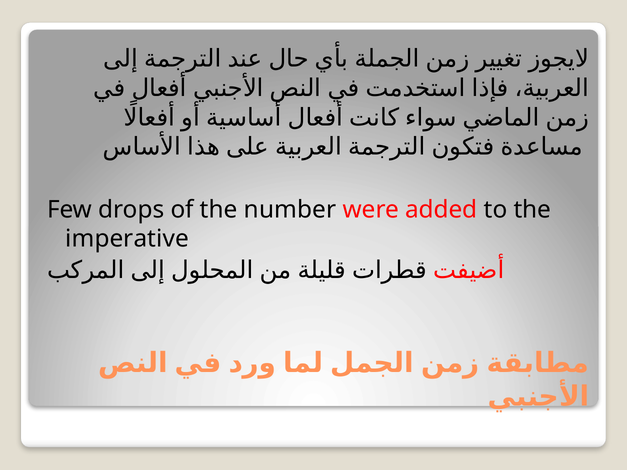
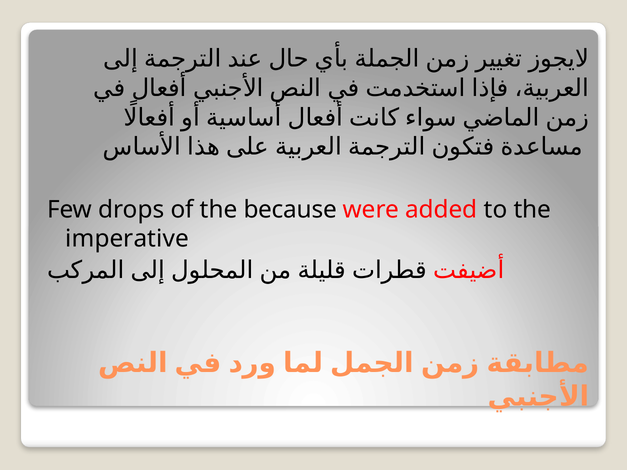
number: number -> because
